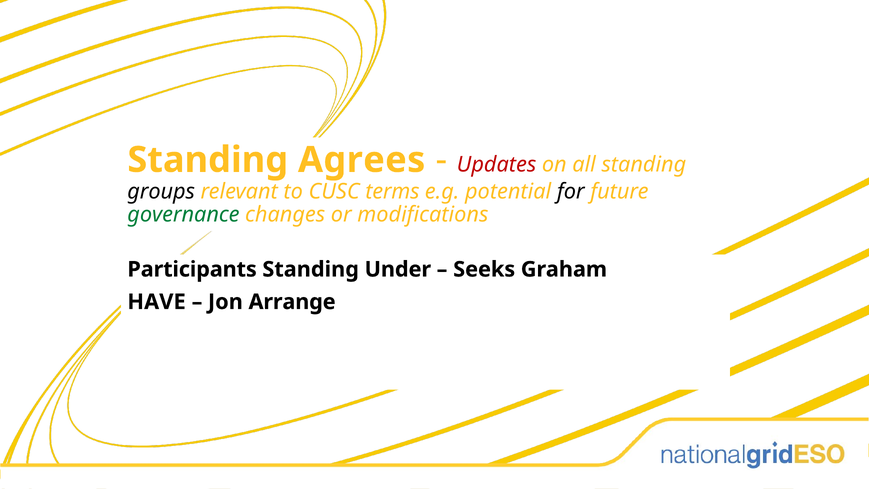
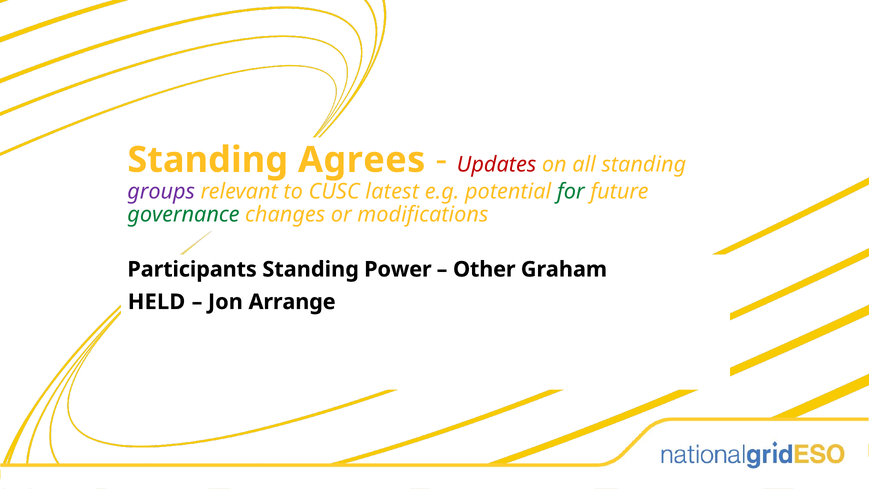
groups colour: black -> purple
terms: terms -> latest
for colour: black -> green
Under: Under -> Power
Seeks: Seeks -> Other
HAVE: HAVE -> HELD
